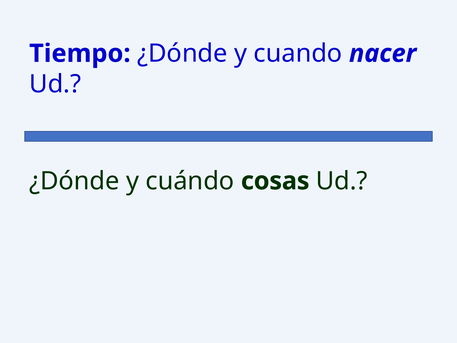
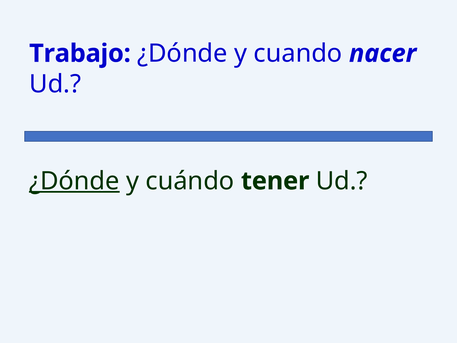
Tiempo: Tiempo -> Trabajo
¿Dónde at (74, 181) underline: none -> present
cosas: cosas -> tener
